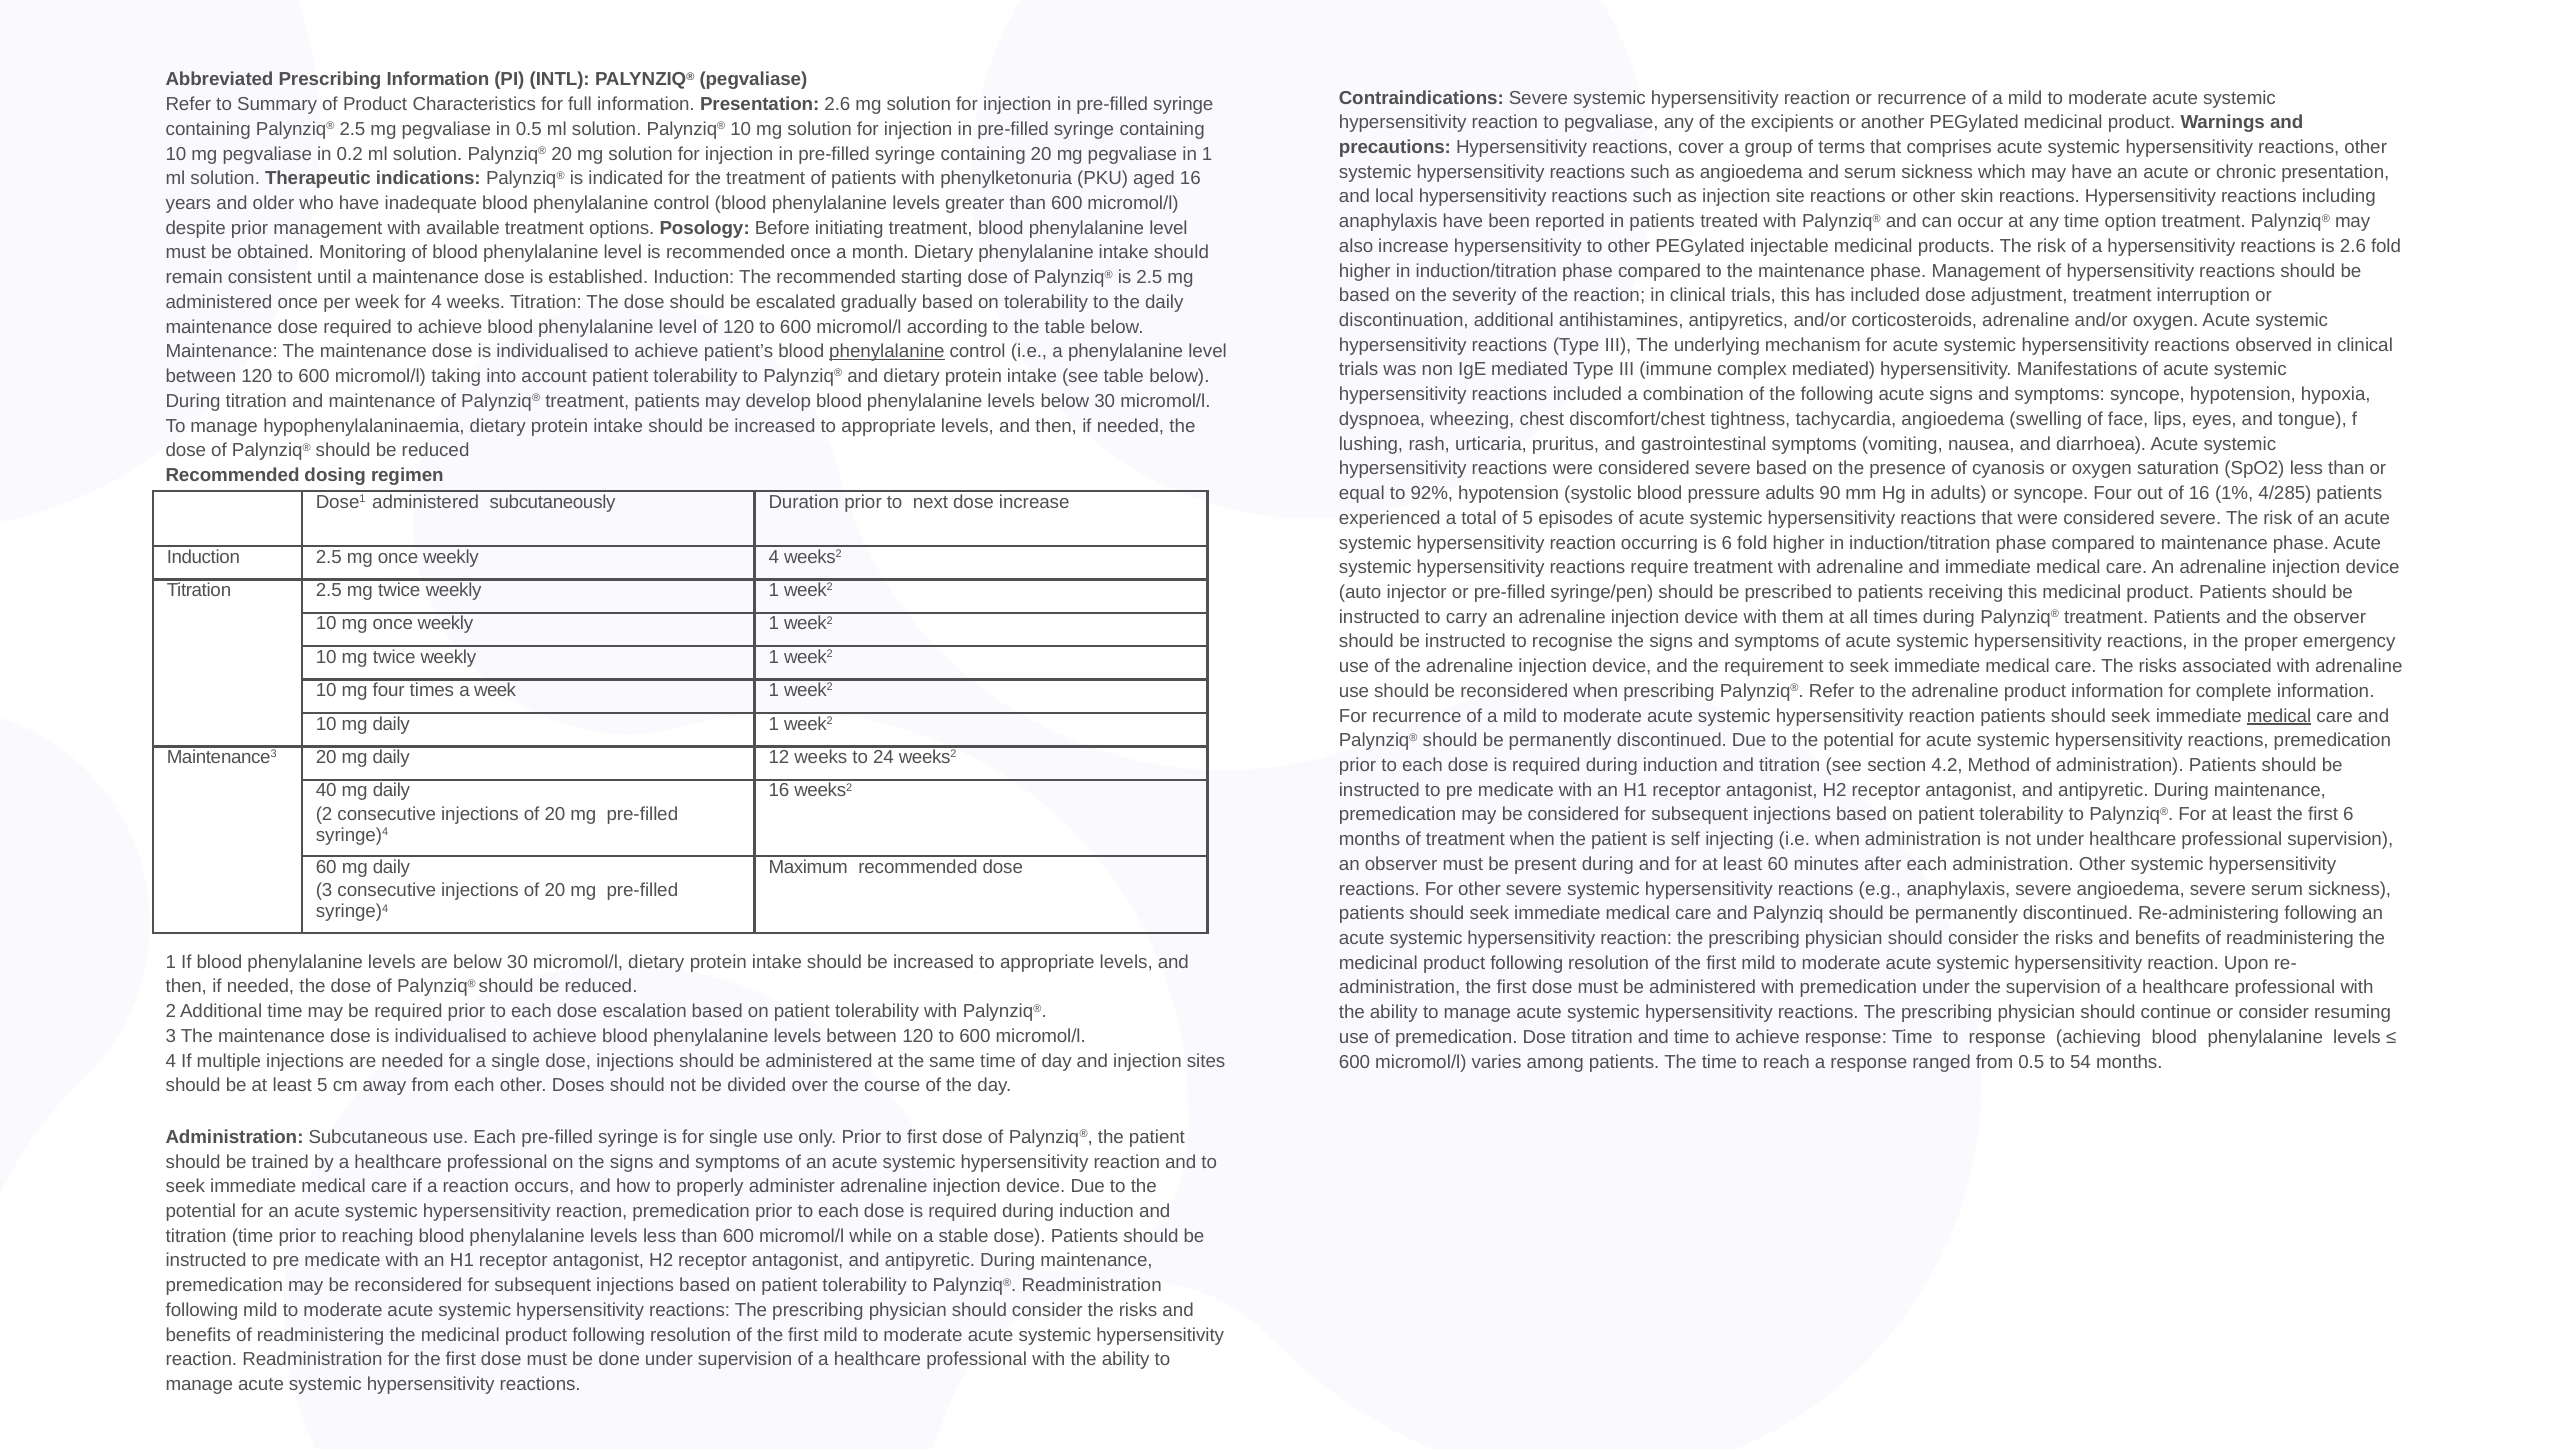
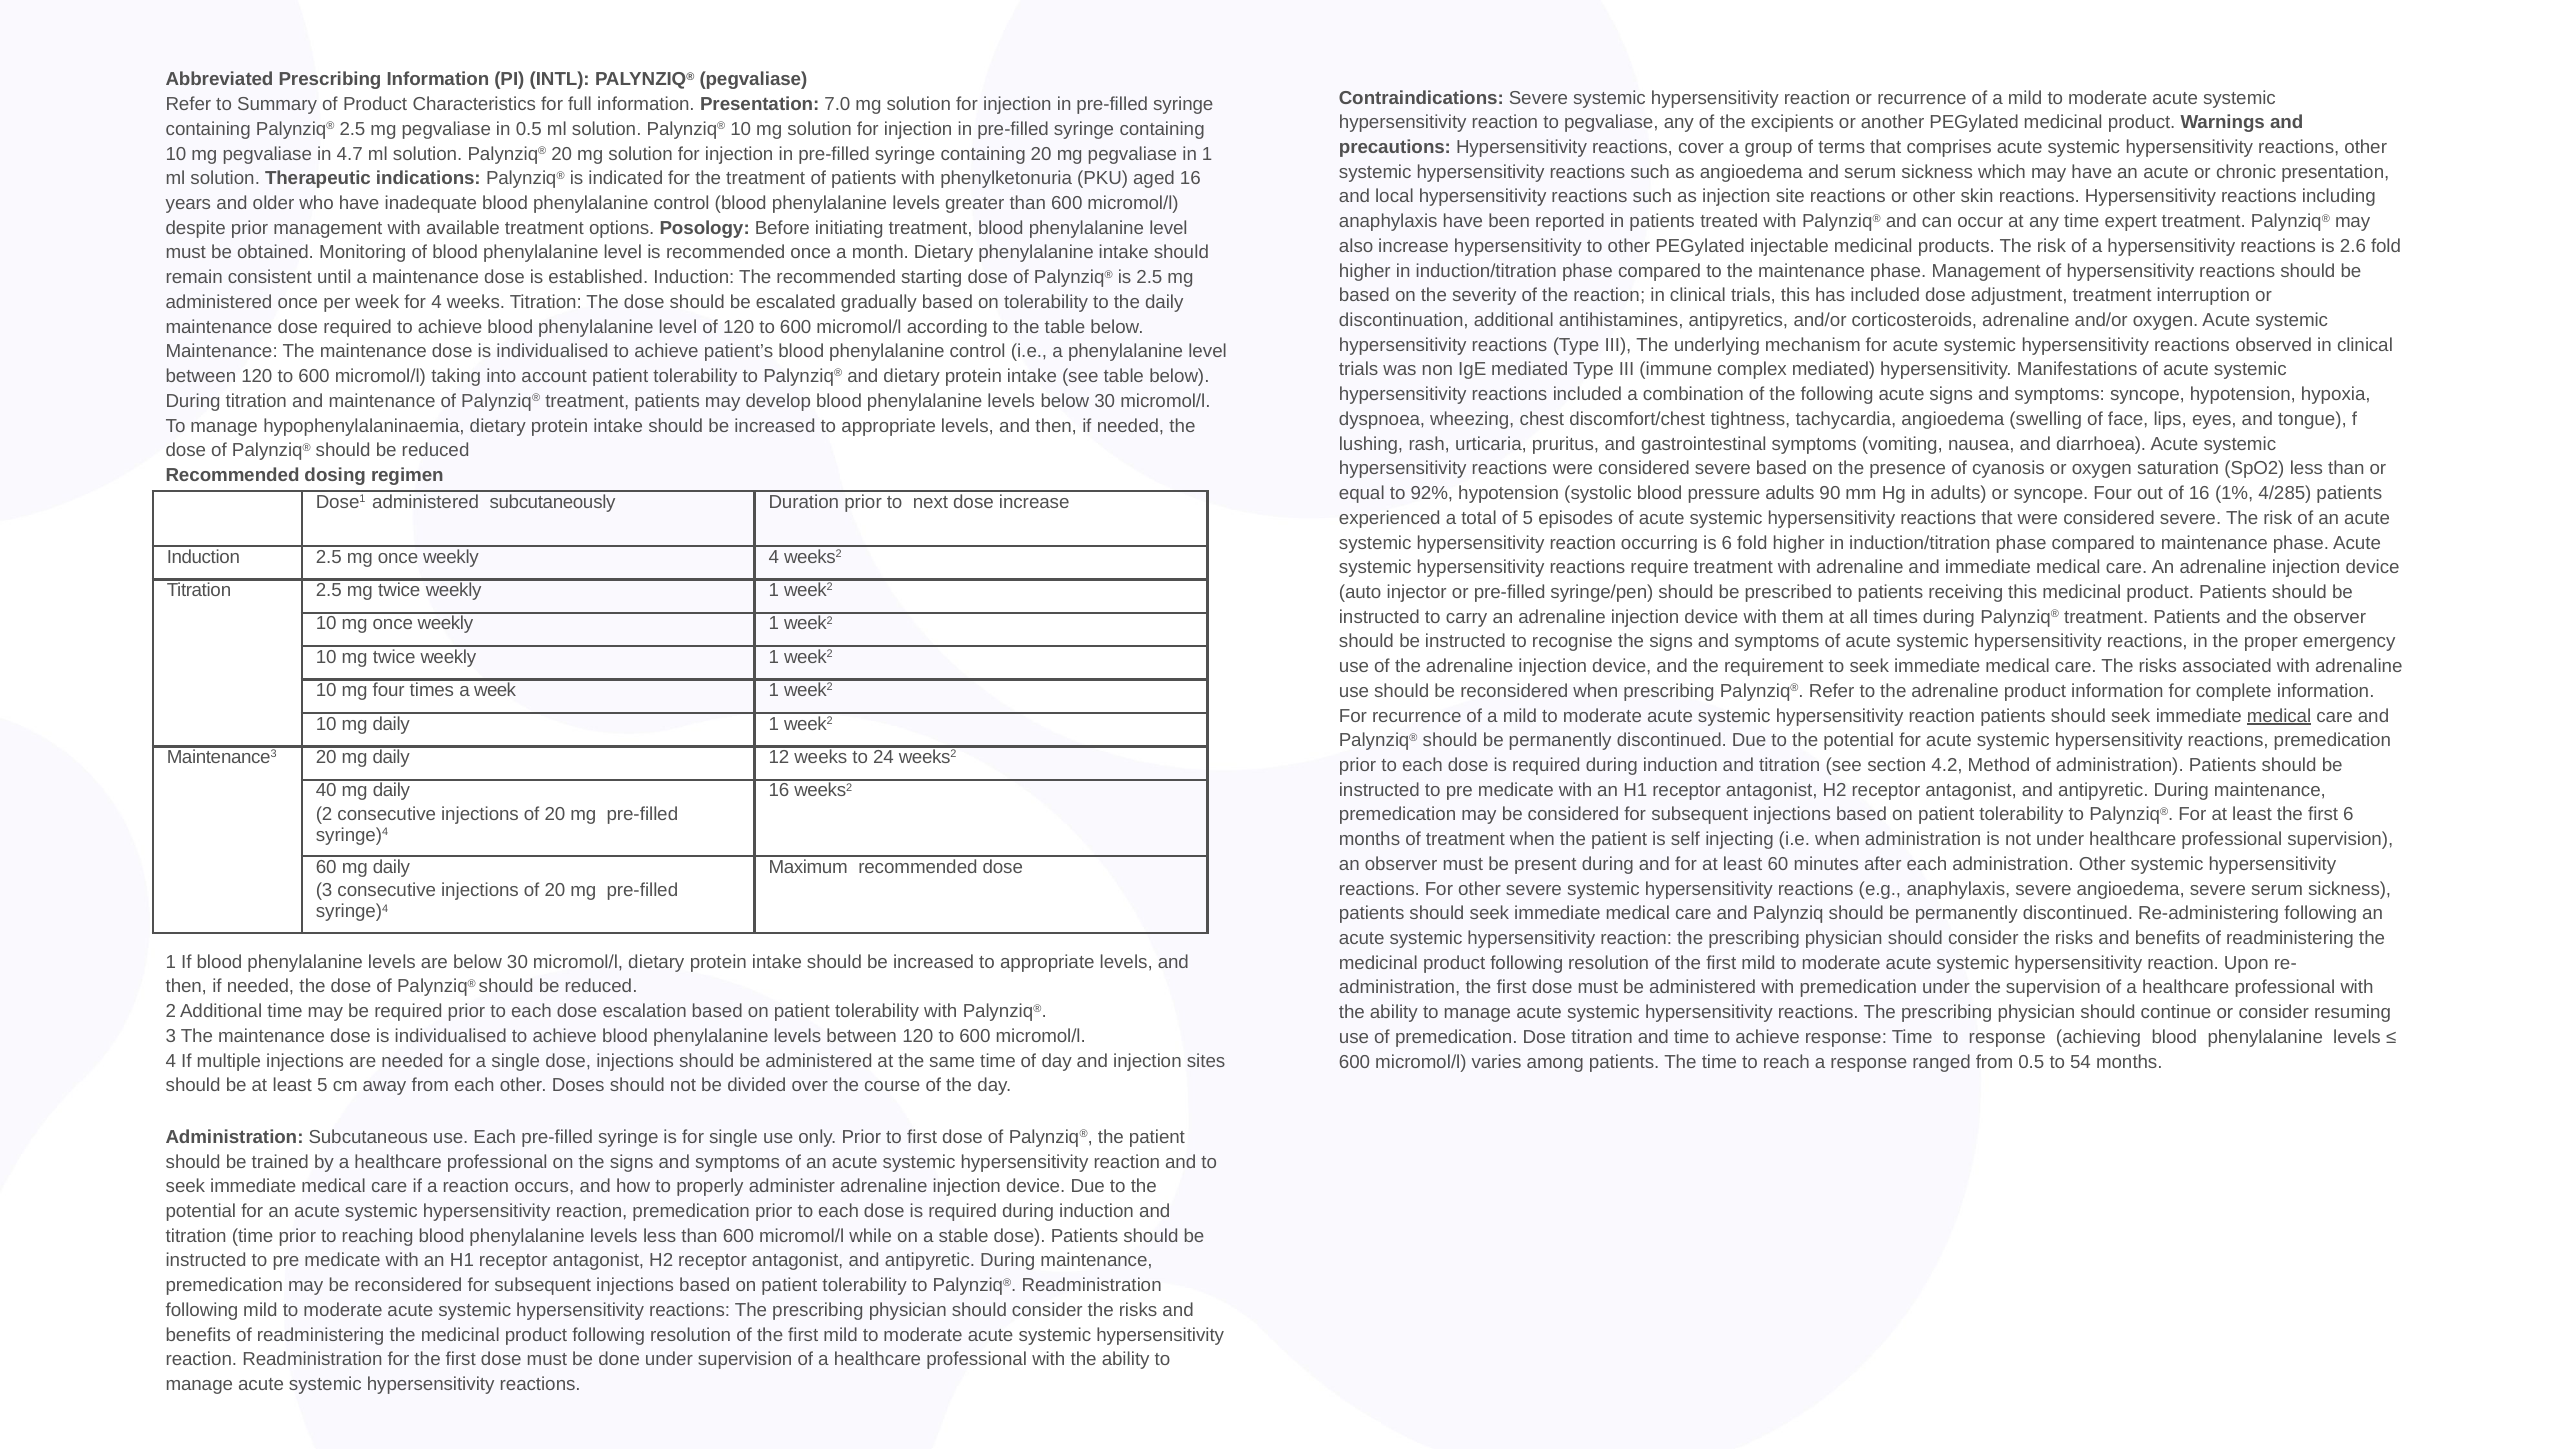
Presentation 2.6: 2.6 -> 7.0
0.2: 0.2 -> 4.7
option: option -> expert
phenylalanine at (887, 352) underline: present -> none
